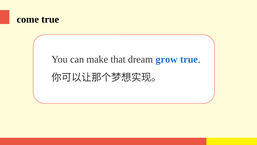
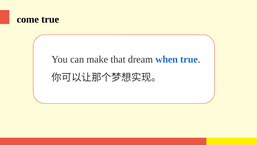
grow: grow -> when
